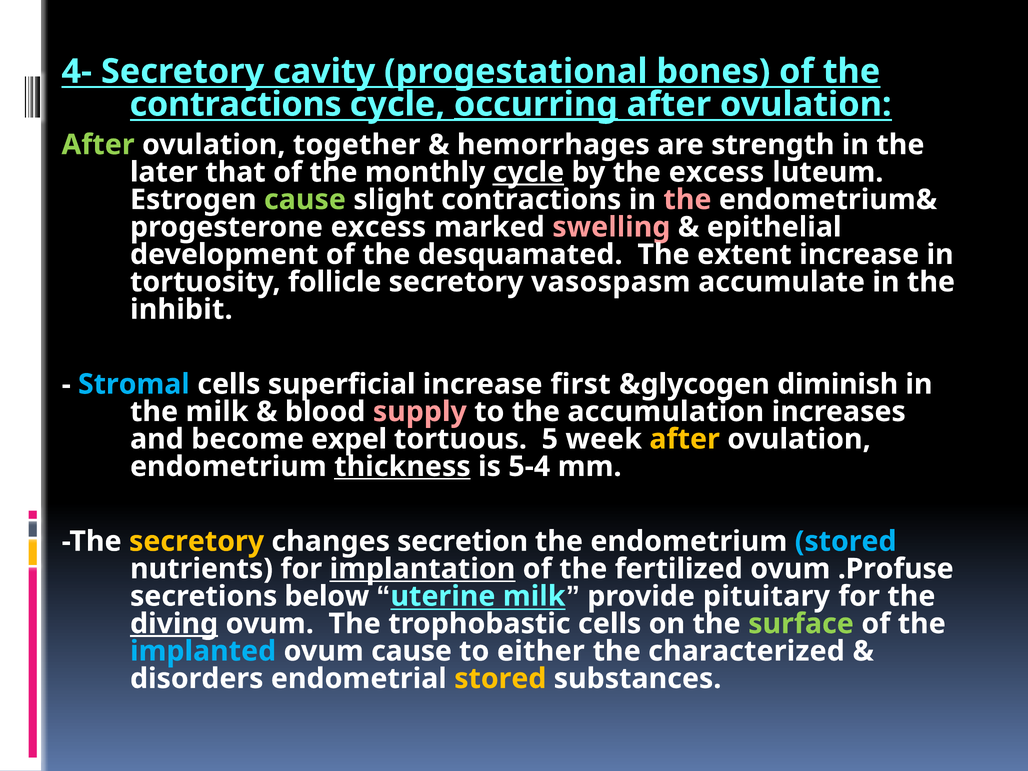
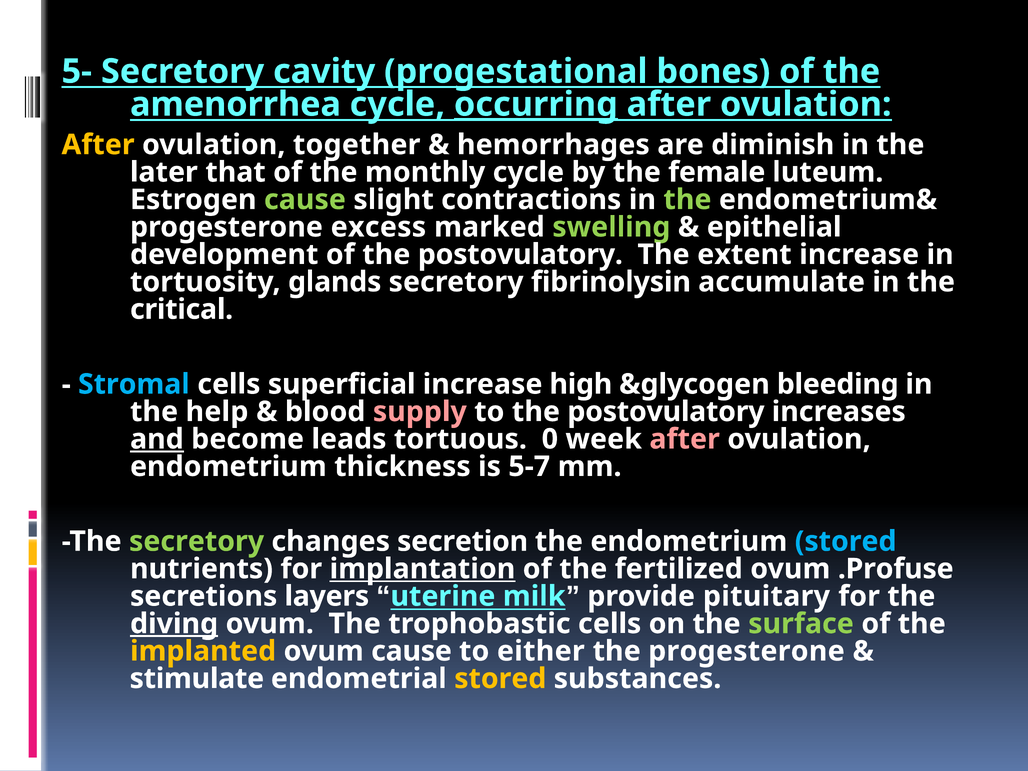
4-: 4- -> 5-
contractions at (236, 104): contractions -> amenorrhea
After at (98, 145) colour: light green -> yellow
strength: strength -> diminish
cycle at (528, 172) underline: present -> none
the excess: excess -> female
the at (687, 200) colour: pink -> light green
swelling colour: pink -> light green
of the desquamated: desquamated -> postovulatory
follicle: follicle -> glands
vasospasm: vasospasm -> fibrinolysin
inhibit: inhibit -> critical
first: first -> high
diminish: diminish -> bleeding
the milk: milk -> help
to the accumulation: accumulation -> postovulatory
and underline: none -> present
expel: expel -> leads
5: 5 -> 0
after at (685, 439) colour: yellow -> pink
thickness underline: present -> none
5-4: 5-4 -> 5-7
secretory at (197, 541) colour: yellow -> light green
below: below -> layers
implanted colour: light blue -> yellow
the characterized: characterized -> progesterone
disorders: disorders -> stimulate
